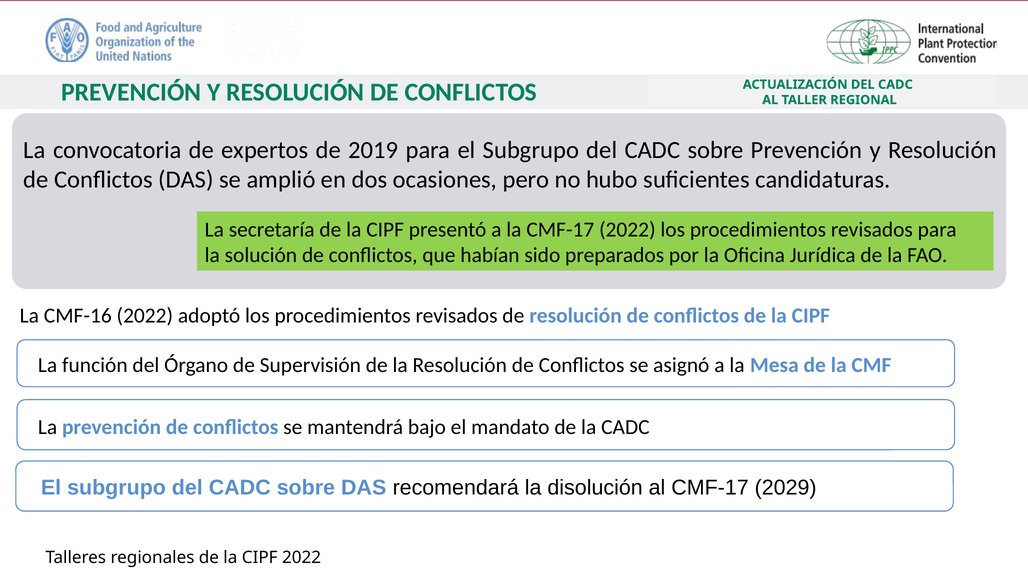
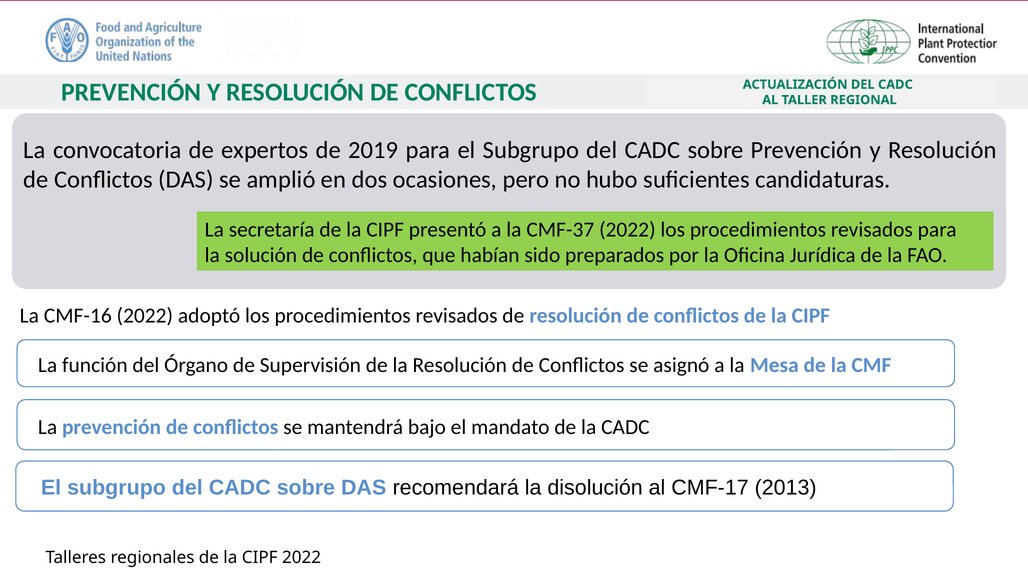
la CMF-17: CMF-17 -> CMF-37
2029: 2029 -> 2013
